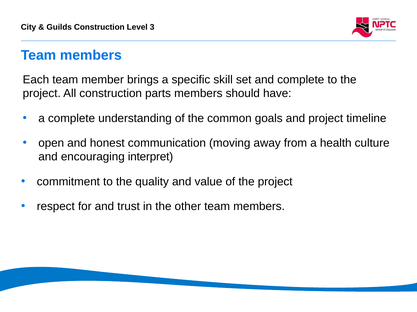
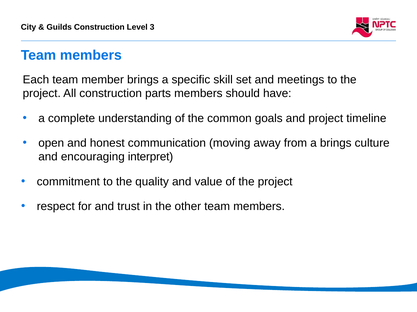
and complete: complete -> meetings
a health: health -> brings
